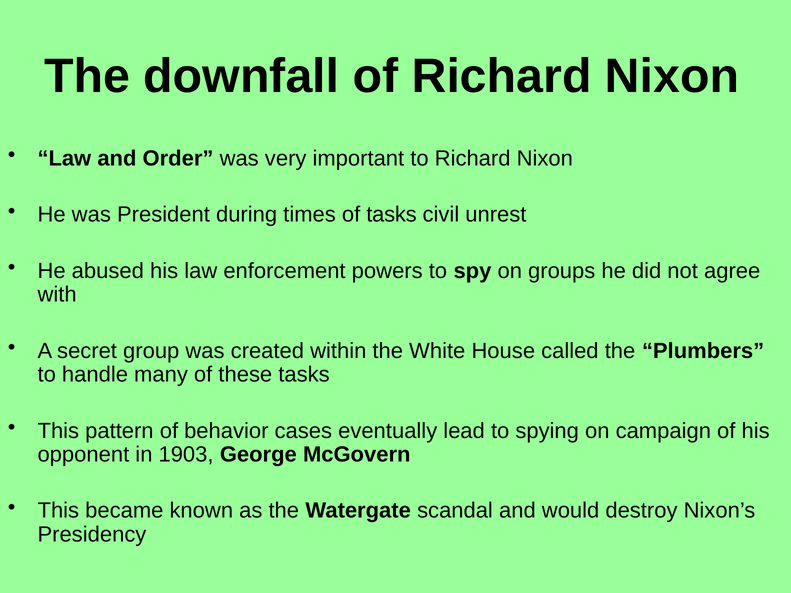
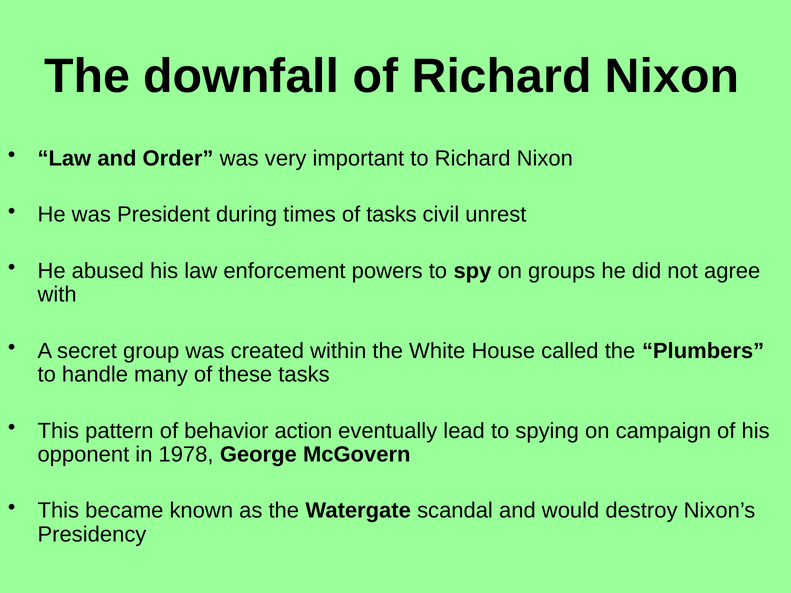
cases: cases -> action
1903: 1903 -> 1978
